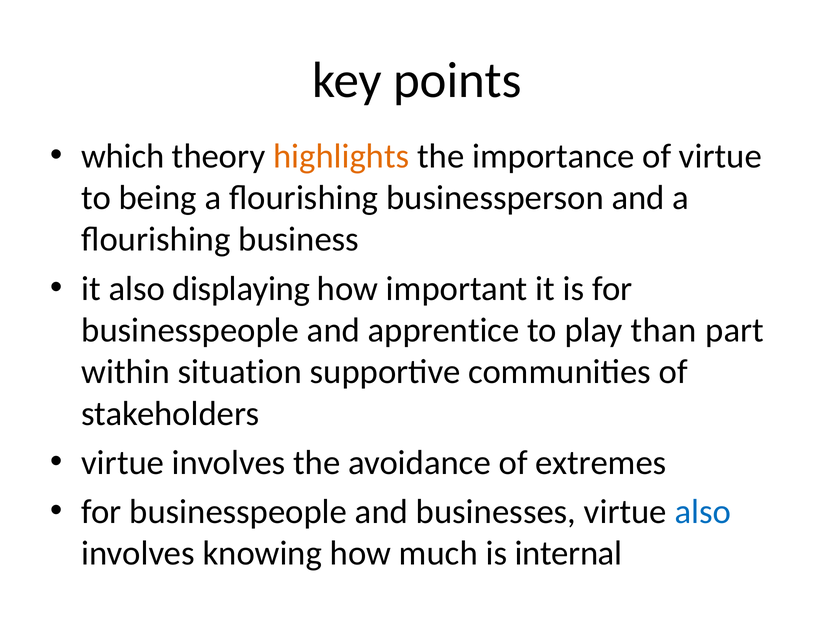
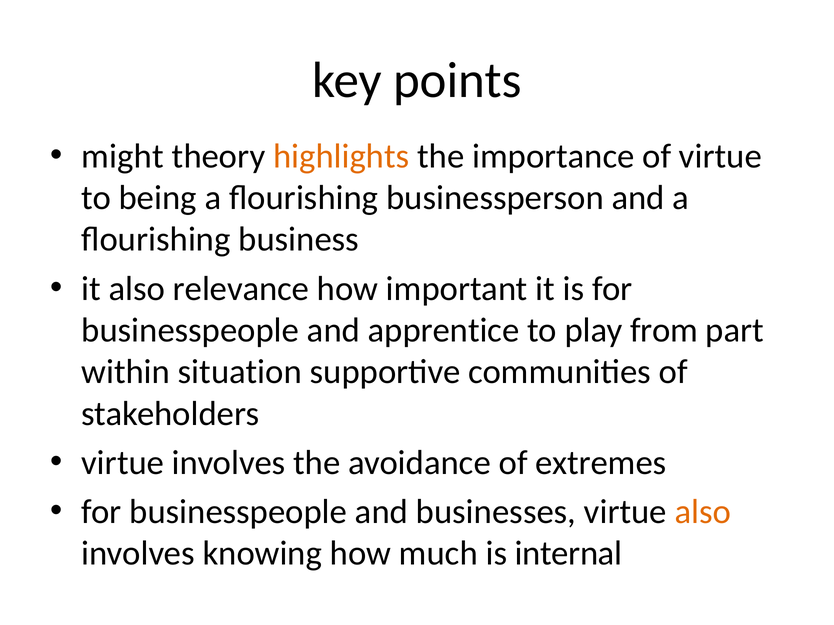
which: which -> might
displaying: displaying -> relevance
than: than -> from
also at (703, 512) colour: blue -> orange
